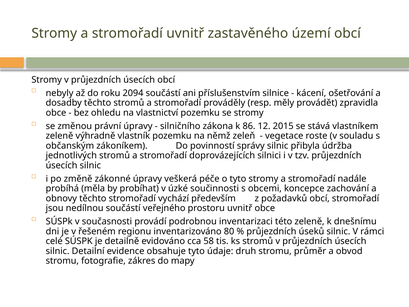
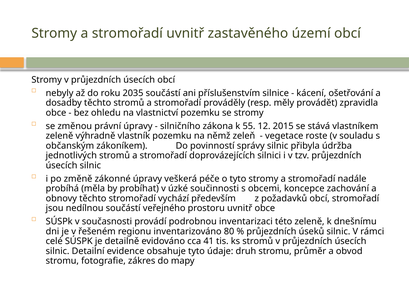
2094: 2094 -> 2035
86: 86 -> 55
58: 58 -> 41
